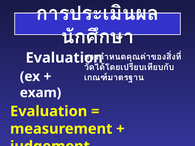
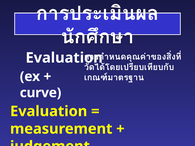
exam: exam -> curve
